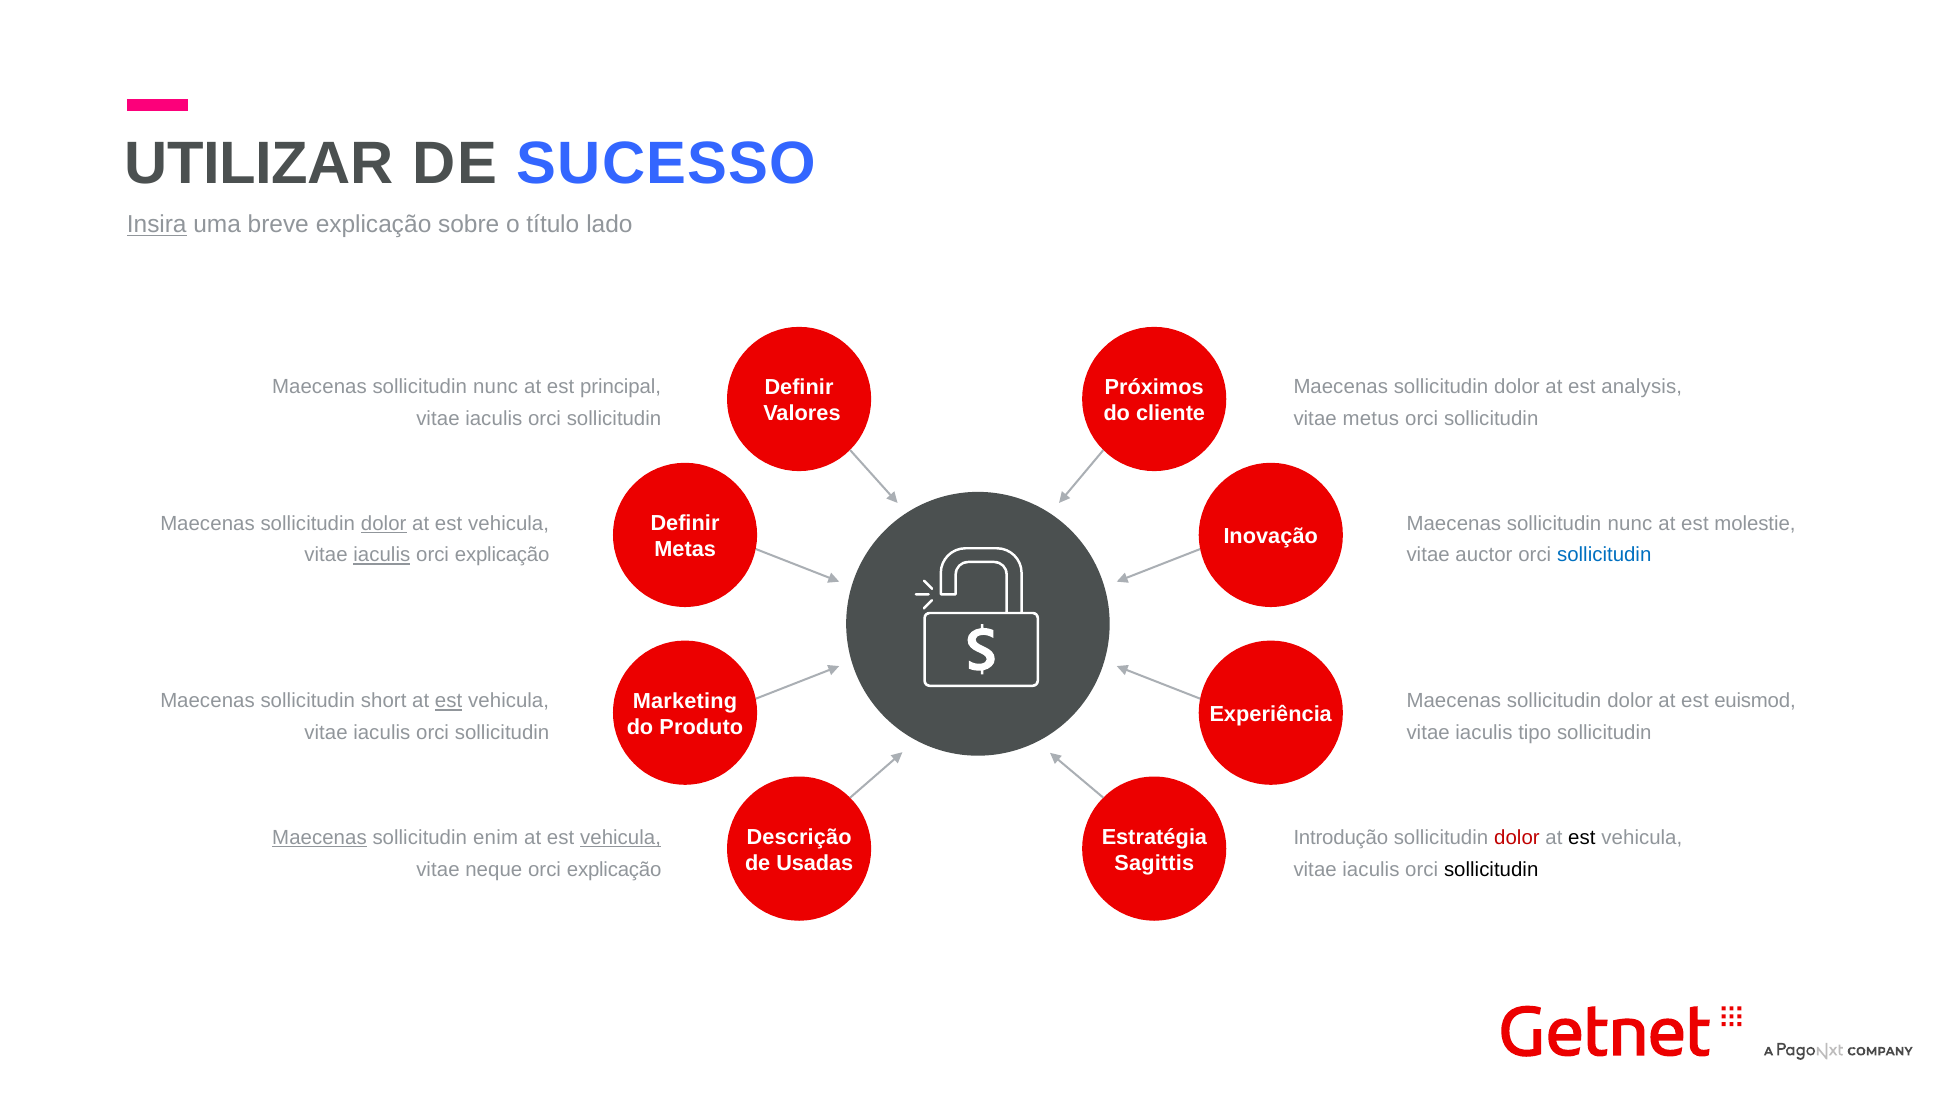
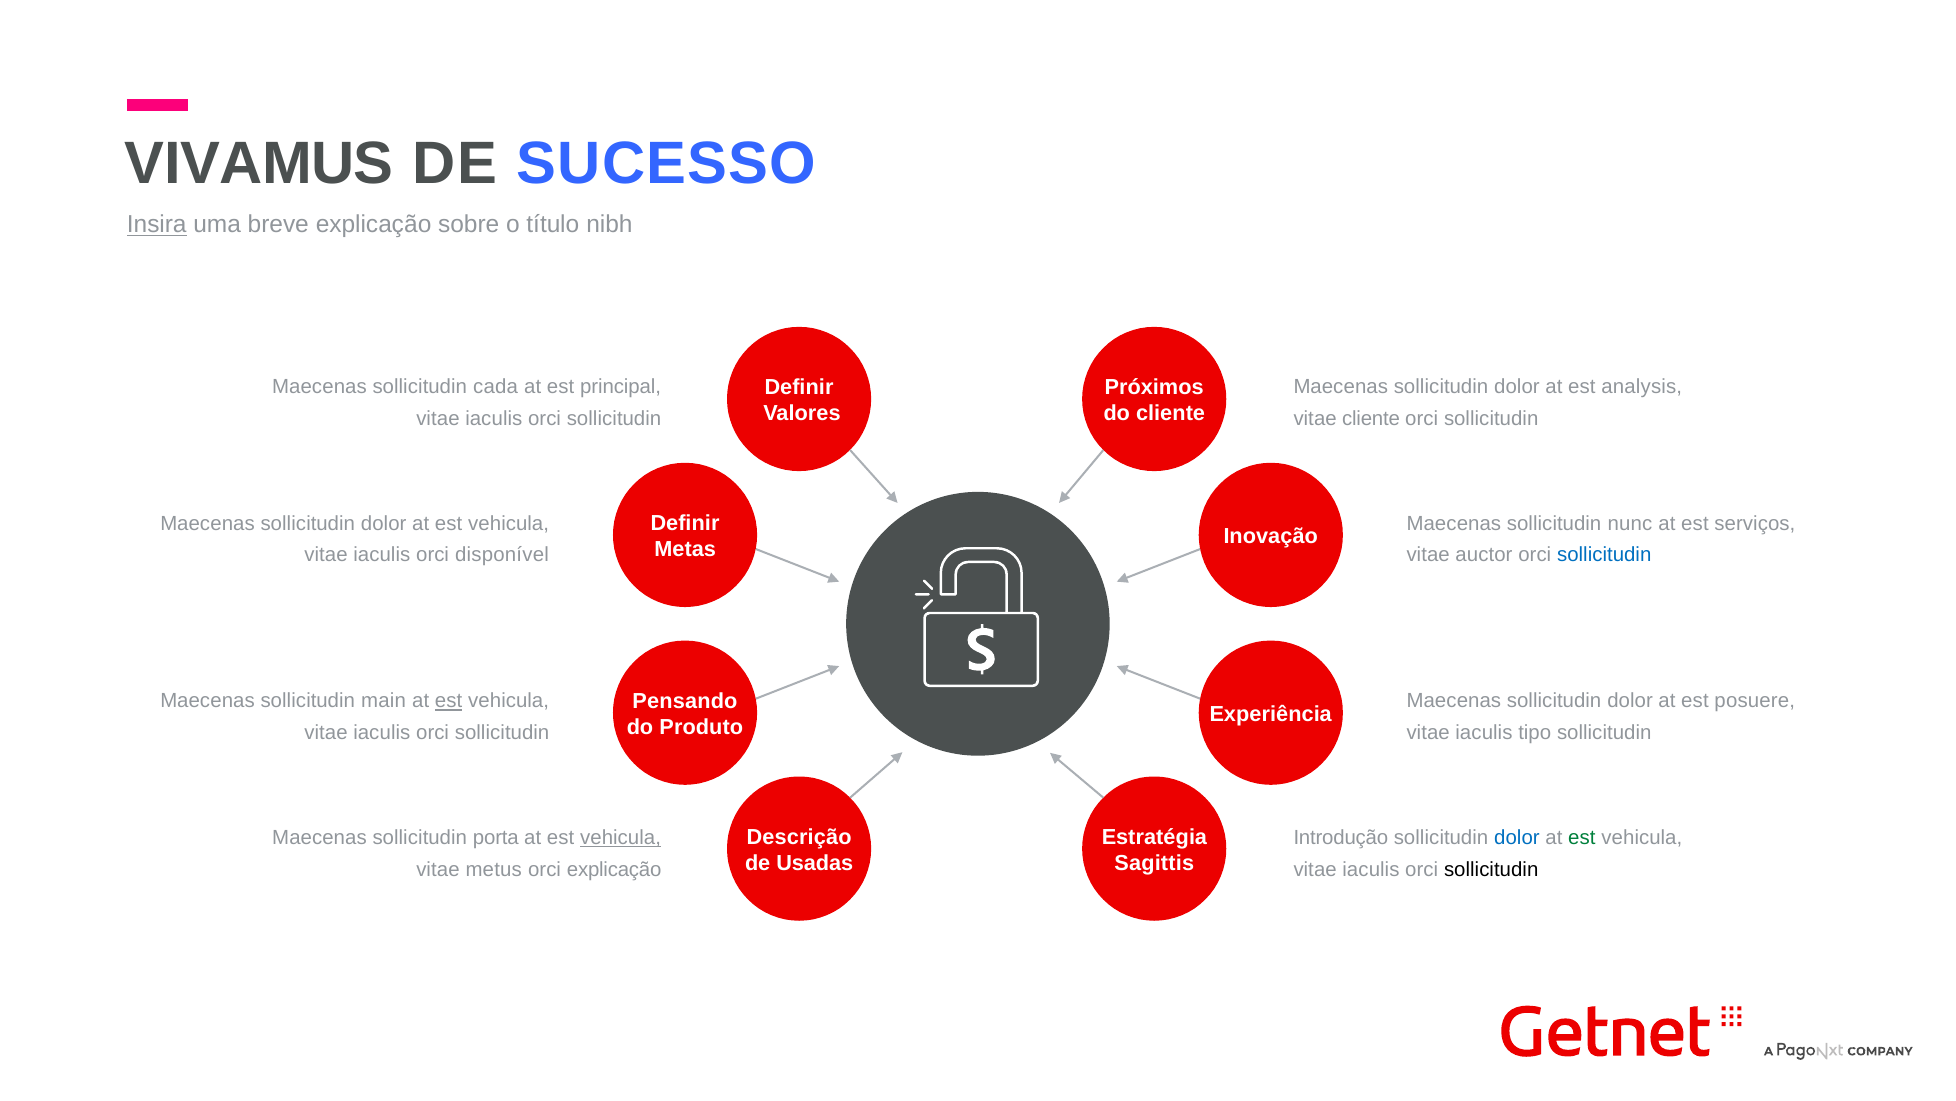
UTILIZAR: UTILIZAR -> VIVAMUS
lado: lado -> nibh
nunc at (496, 387): nunc -> cada
vitae metus: metus -> cliente
dolor at (384, 523) underline: present -> none
molestie: molestie -> serviços
iaculis at (382, 555) underline: present -> none
explicação at (502, 555): explicação -> disponível
Marketing: Marketing -> Pensando
short: short -> main
euismod: euismod -> posuere
Maecenas at (319, 837) underline: present -> none
enim: enim -> porta
dolor at (1517, 837) colour: red -> blue
est at (1582, 837) colour: black -> green
neque: neque -> metus
